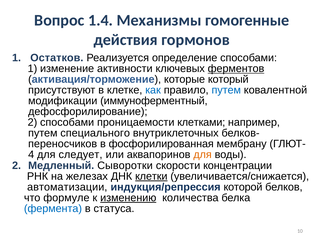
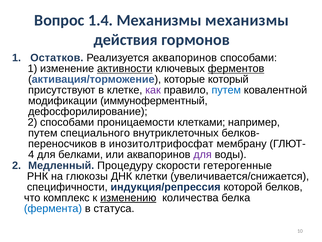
Механизмы гомогенные: гомогенные -> механизмы
Реализуется определение: определение -> аквапоринов
активности underline: none -> present
как colour: blue -> purple
фосфорилированная: фосфорилированная -> инозитолтрифосфат
следует: следует -> белками
для at (203, 154) colour: orange -> purple
Сыворотки: Сыворотки -> Процедуру
концентрации: концентрации -> гетерогенные
железах: железах -> глюкозы
клетки underline: present -> none
автоматизации: автоматизации -> специфичности
формуле: формуле -> комплекс
